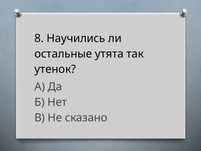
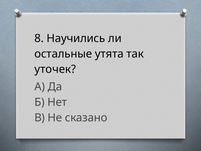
утенок: утенок -> уточек
